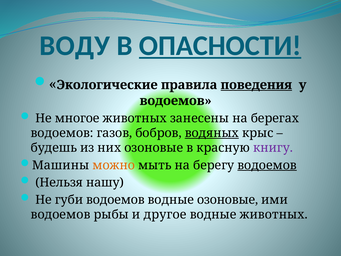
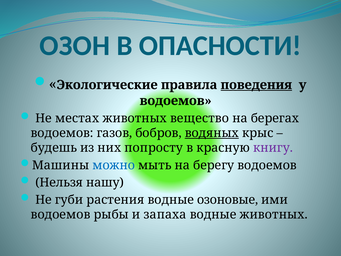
ВОДУ: ВОДУ -> ОЗОН
ОПАСНОСТИ underline: present -> none
многое: многое -> местах
занесены: занесены -> вещество
них озоновые: озоновые -> попросту
можно colour: orange -> blue
водоемов at (267, 165) underline: present -> none
губи водоемов: водоемов -> растения
другое: другое -> запаха
